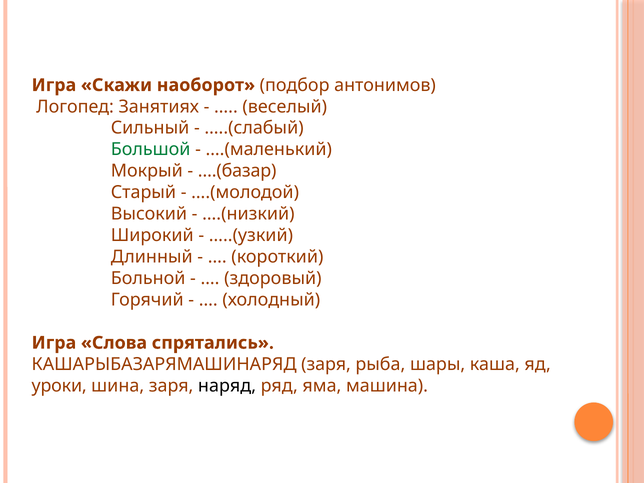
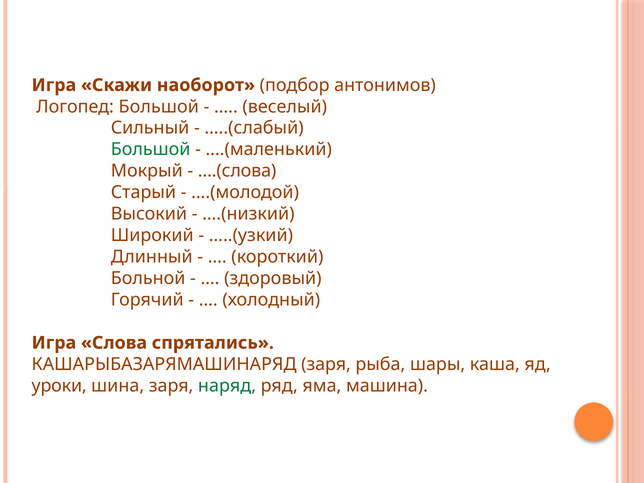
Логопед Занятиях: Занятиях -> Большой
….(базар: ….(базар -> ….(слова
наряд colour: black -> green
